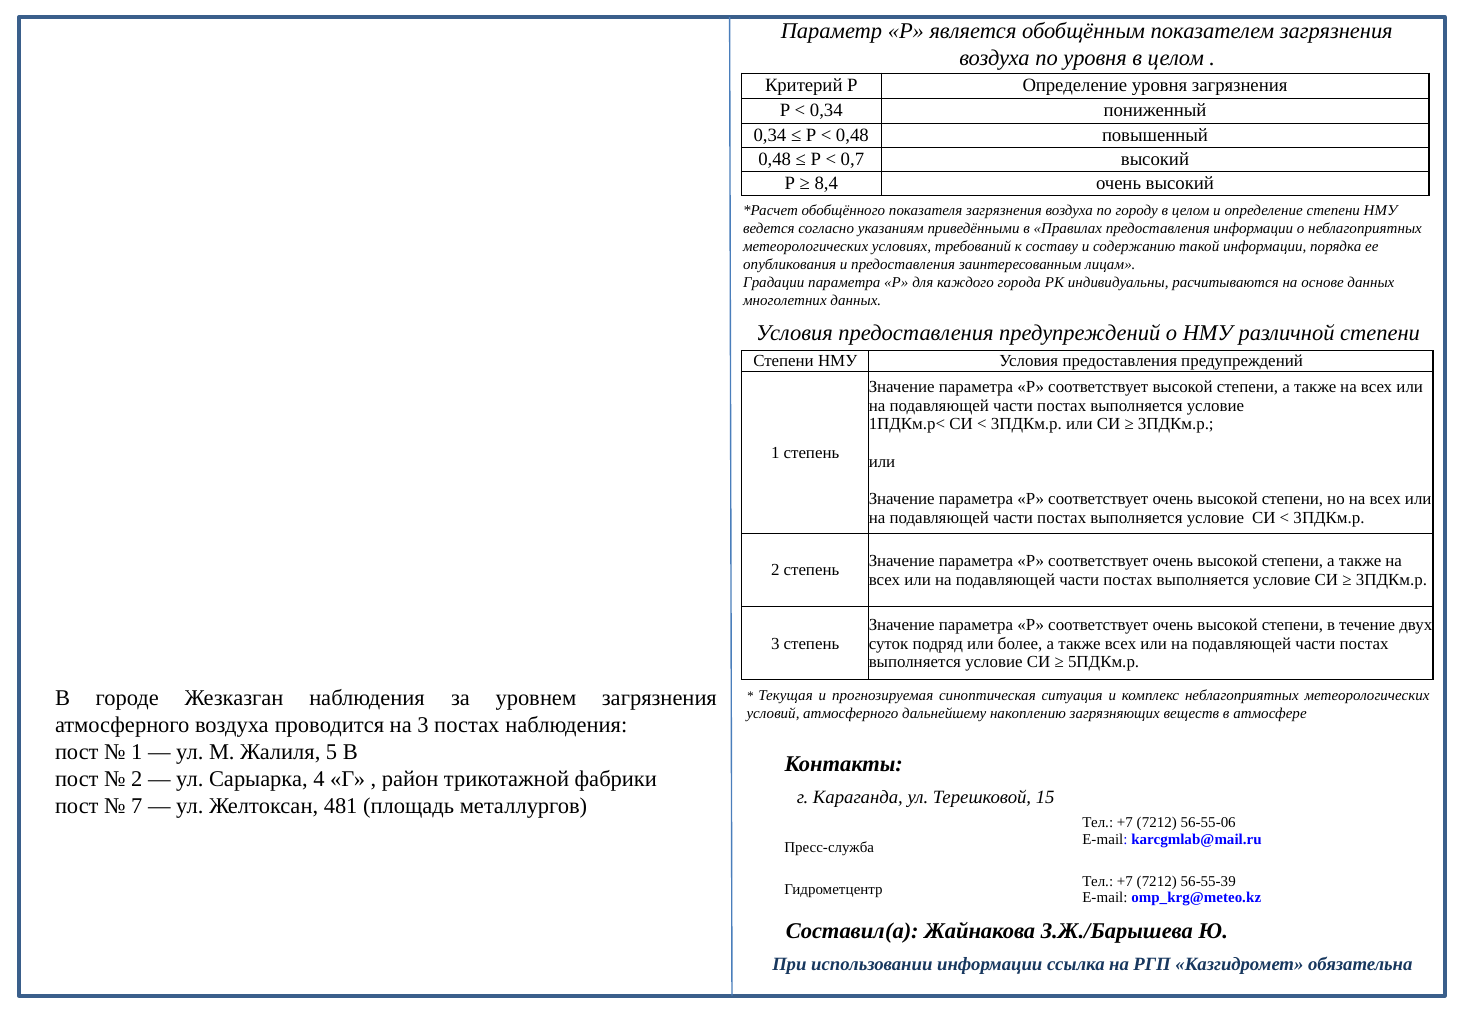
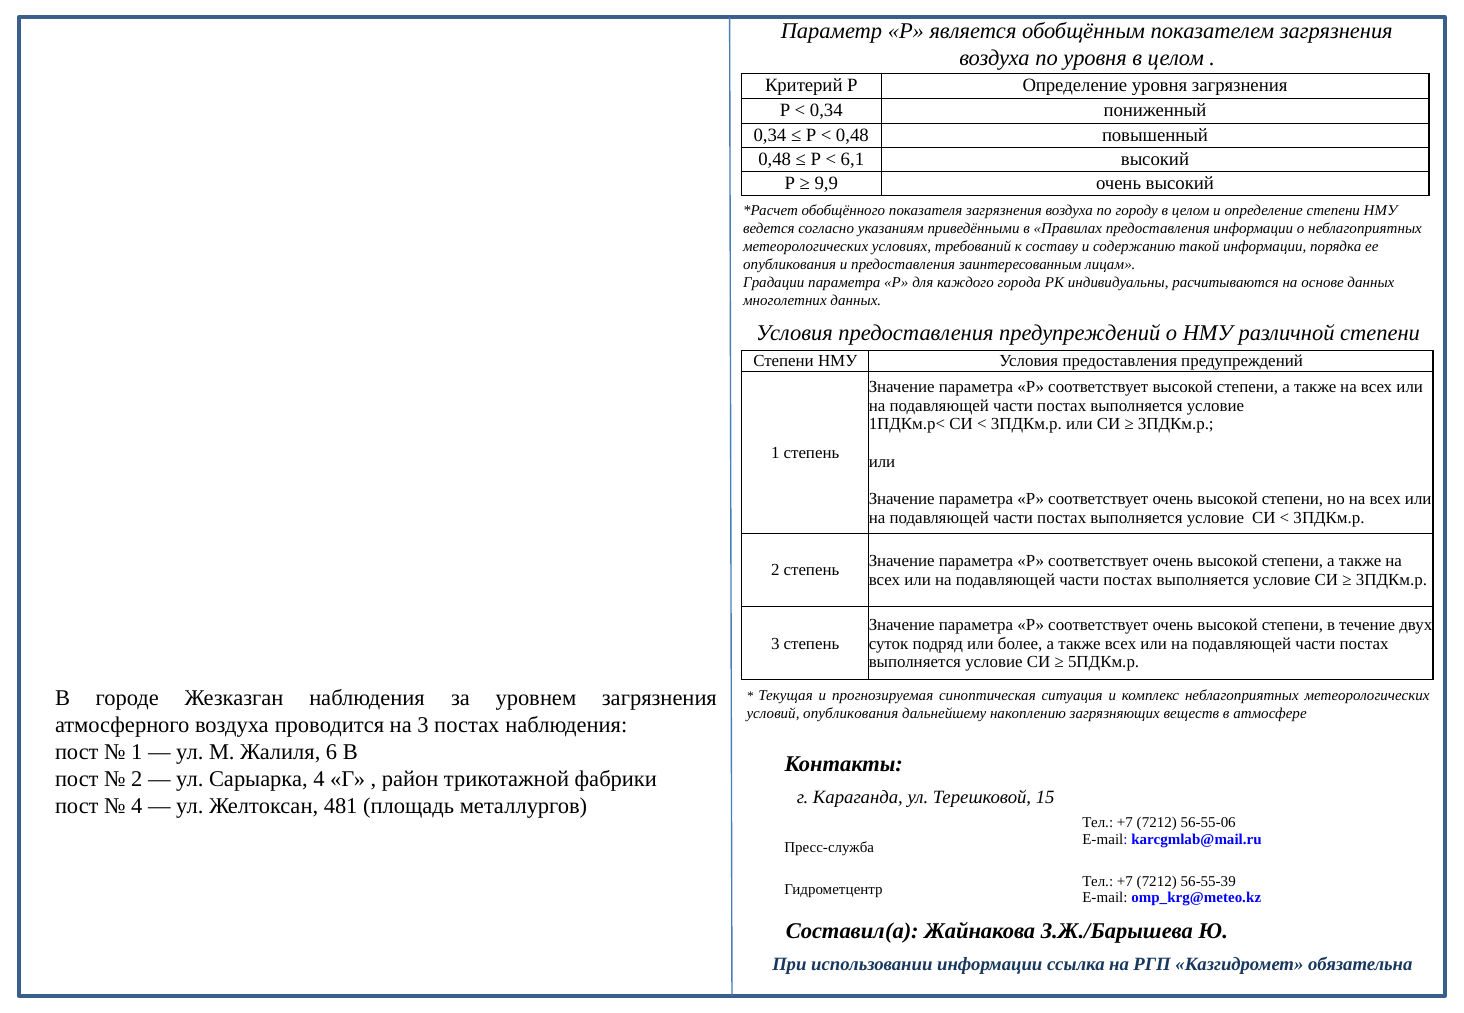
0,7: 0,7 -> 6,1
8,4: 8,4 -> 9,9
условий атмосферного: атмосферного -> опубликования
5: 5 -> 6
7 at (137, 807): 7 -> 4
